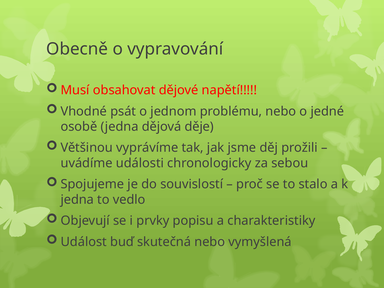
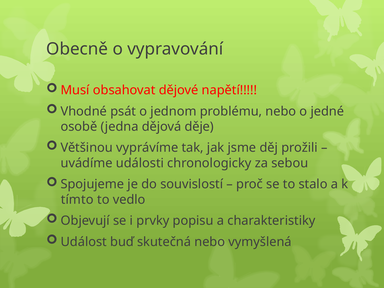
jedna at (77, 200): jedna -> tímto
